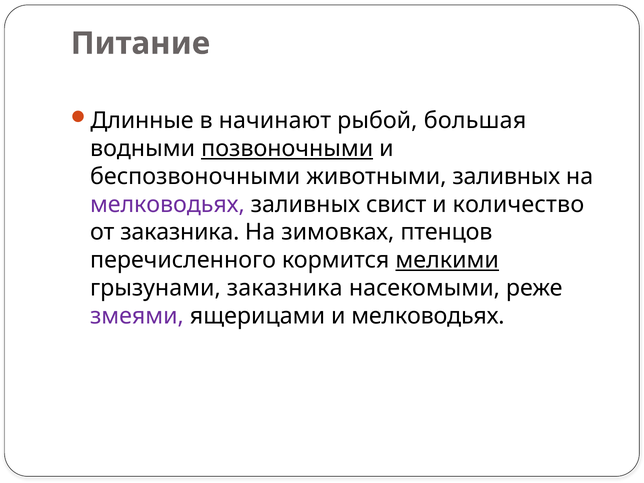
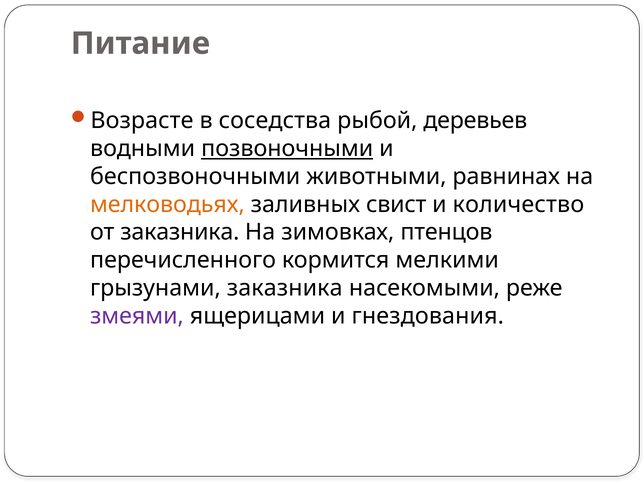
Длинные: Длинные -> Возрасте
начинают: начинают -> соседства
большая: большая -> деревьев
животными заливных: заливных -> равнинах
мелководьях at (167, 204) colour: purple -> orange
мелкими underline: present -> none
и мелководьях: мелководьях -> гнездования
